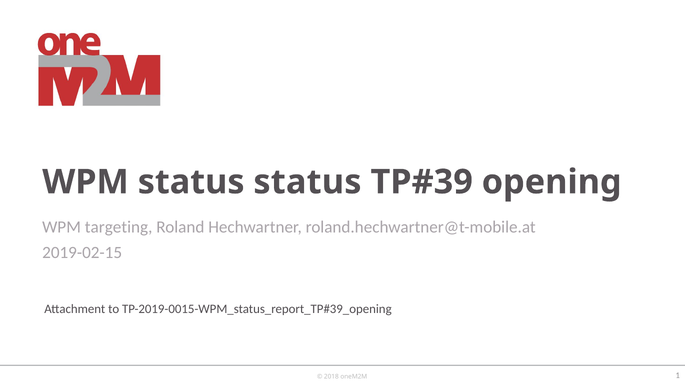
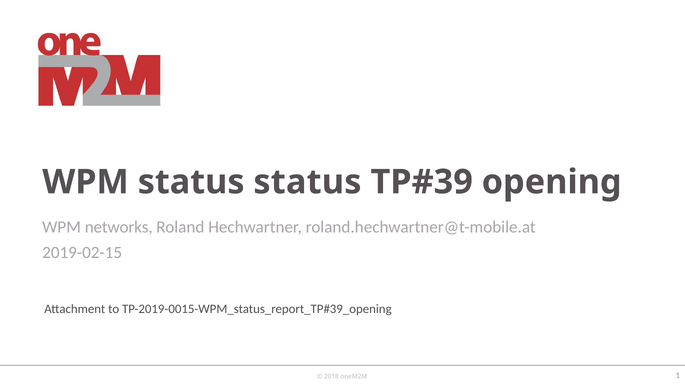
targeting: targeting -> networks
